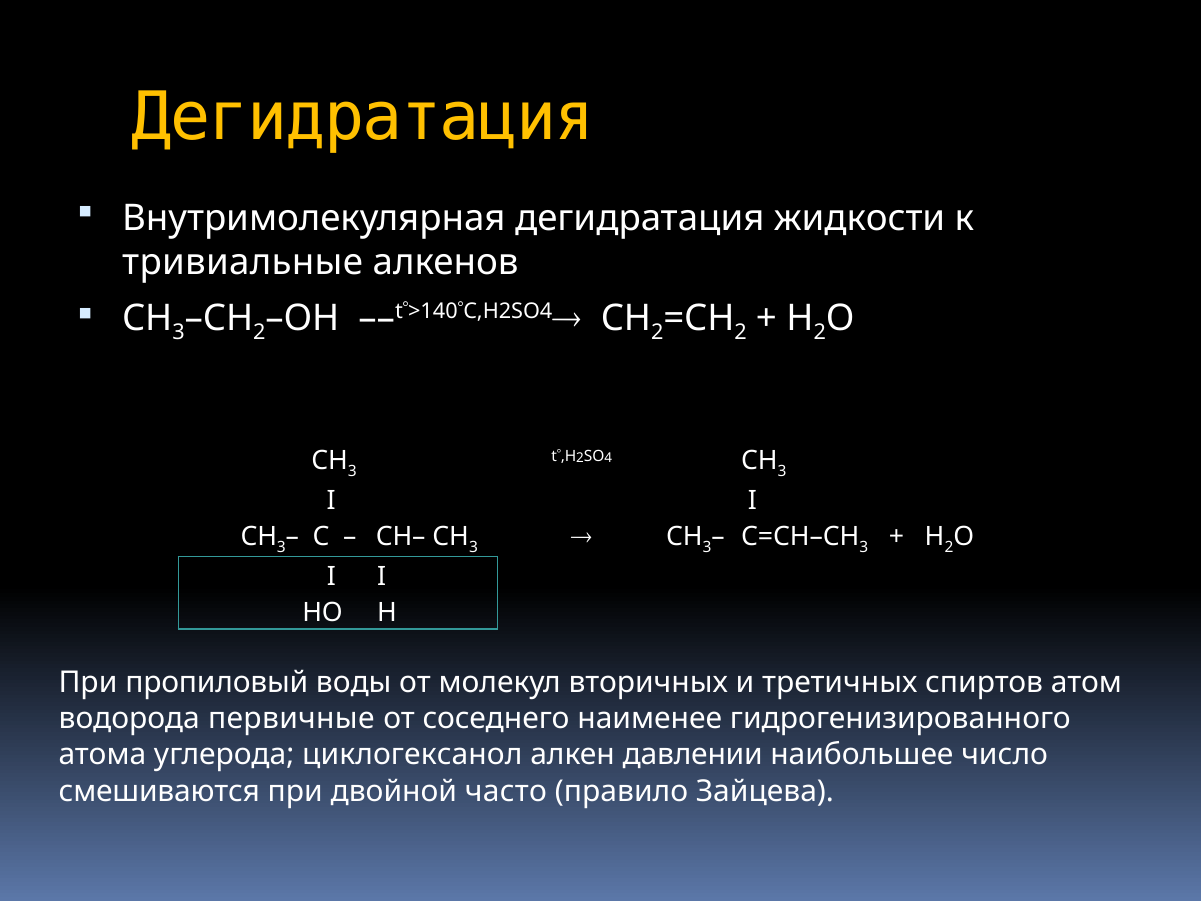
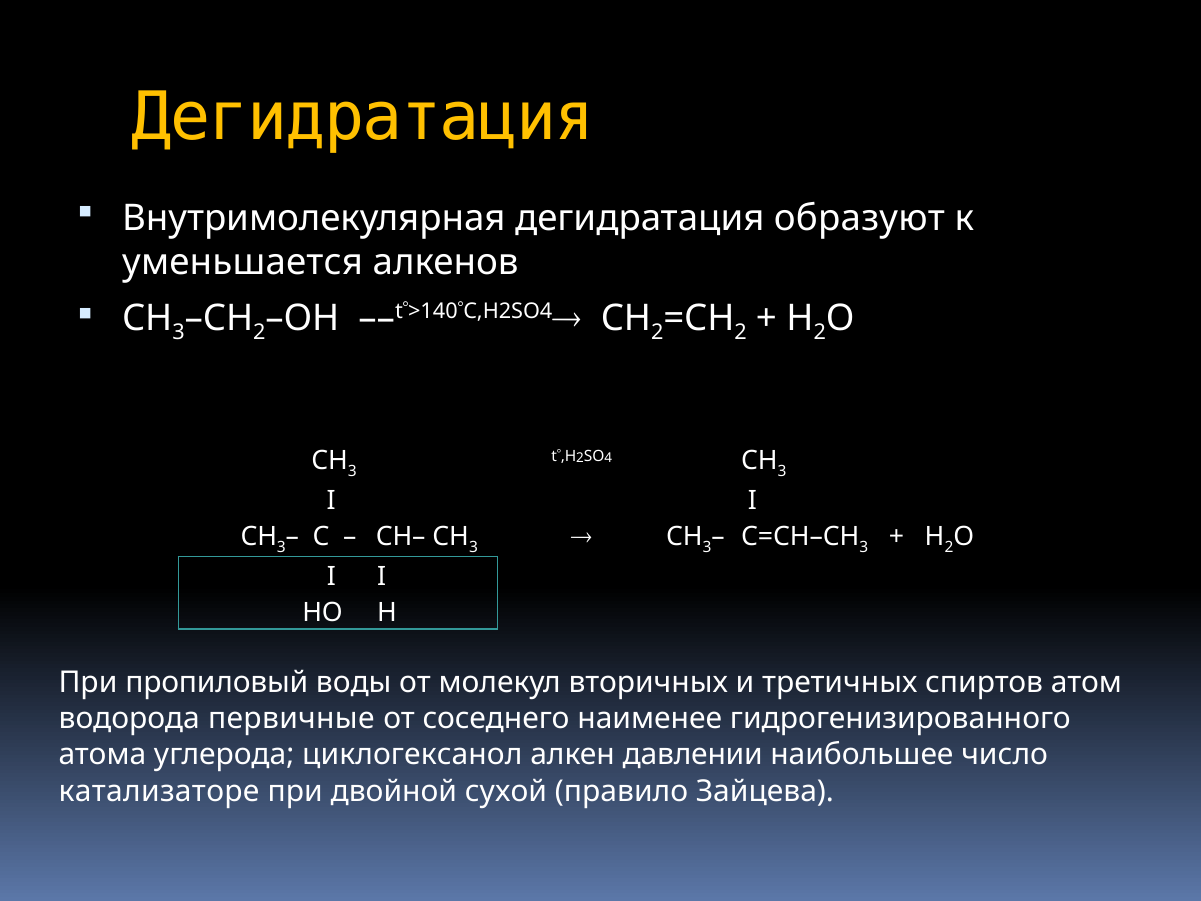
жидкости: жидкости -> образуют
тривиальные: тривиальные -> уменьшается
смешиваются: смешиваются -> катализаторе
часто: часто -> сухой
